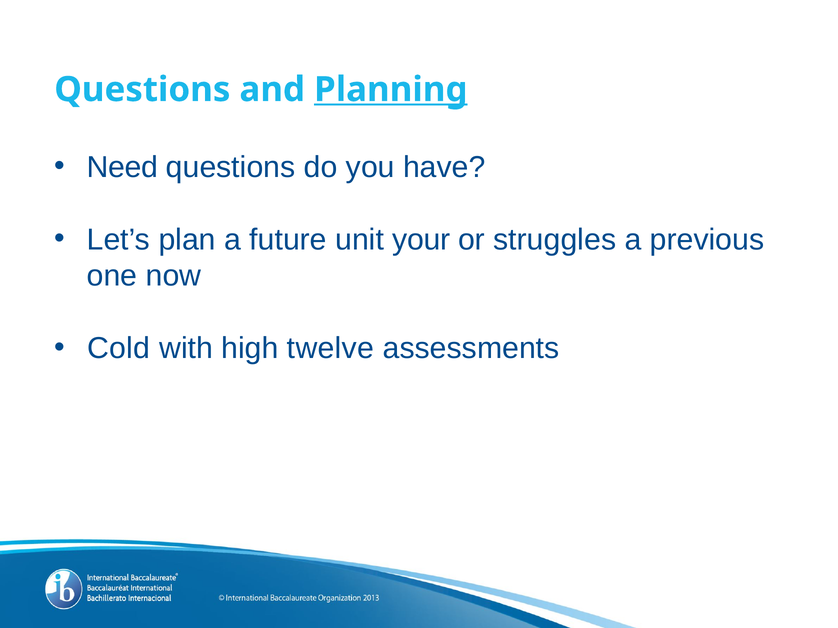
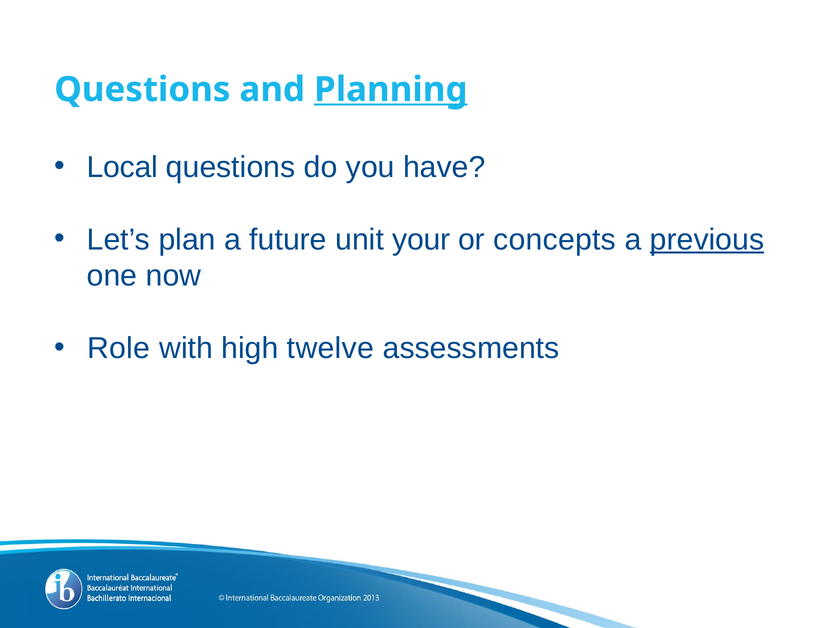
Need: Need -> Local
struggles: struggles -> concepts
previous underline: none -> present
Cold: Cold -> Role
